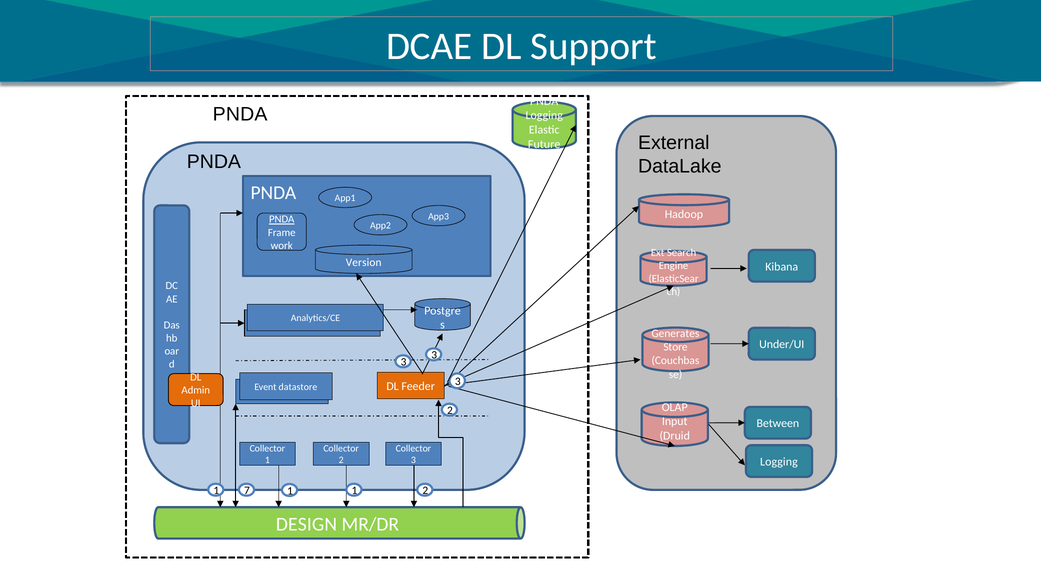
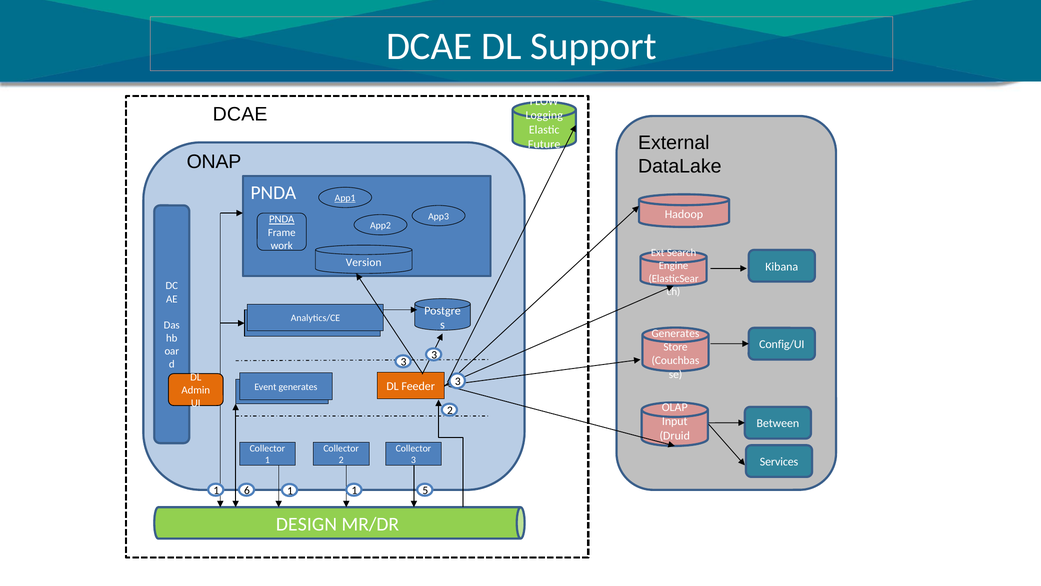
PNDA at (544, 101): PNDA -> FLOW
PNDA at (240, 114): PNDA -> DCAE
PNDA at (214, 162): PNDA -> ONAP
App1 underline: none -> present
Under/UI: Under/UI -> Config/UI
Event datastore: datastore -> generates
Logging at (779, 461): Logging -> Services
7: 7 -> 6
1 2: 2 -> 5
